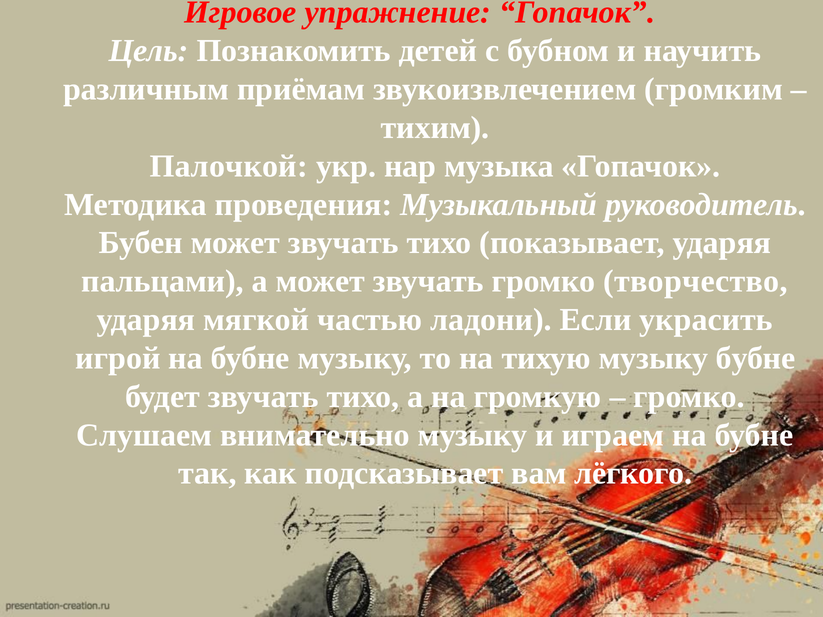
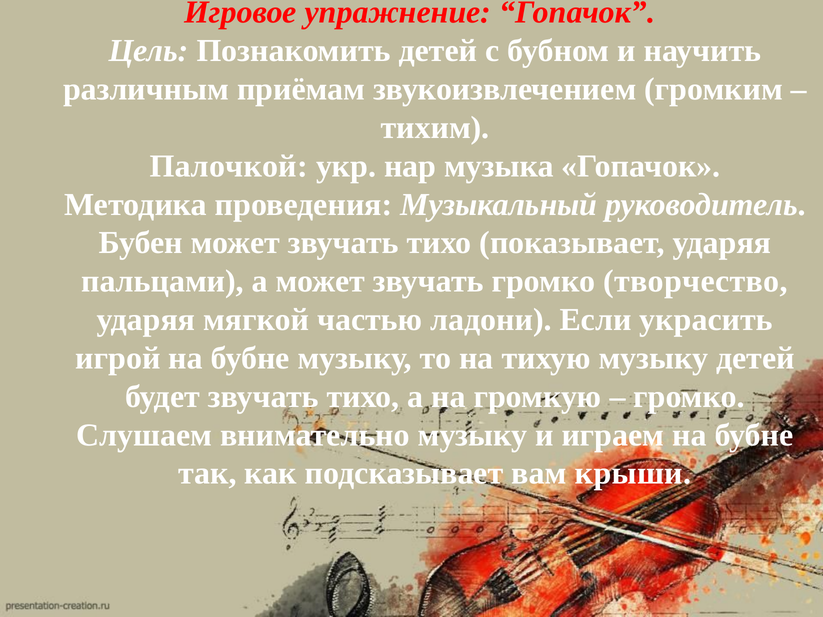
музыку бубне: бубне -> детей
лёгкого: лёгкого -> крыши
